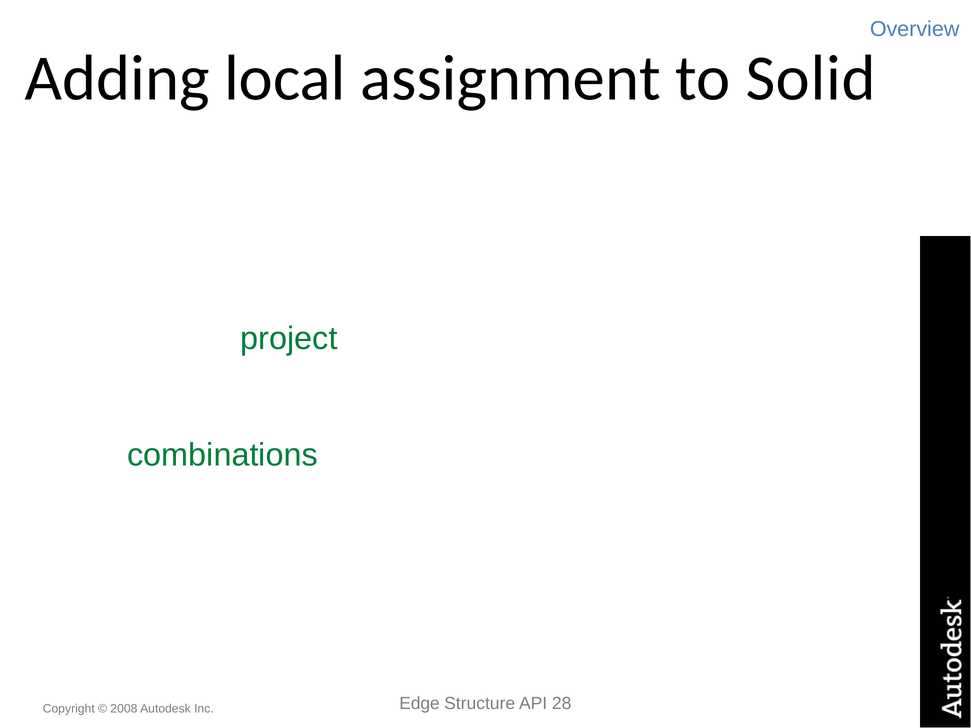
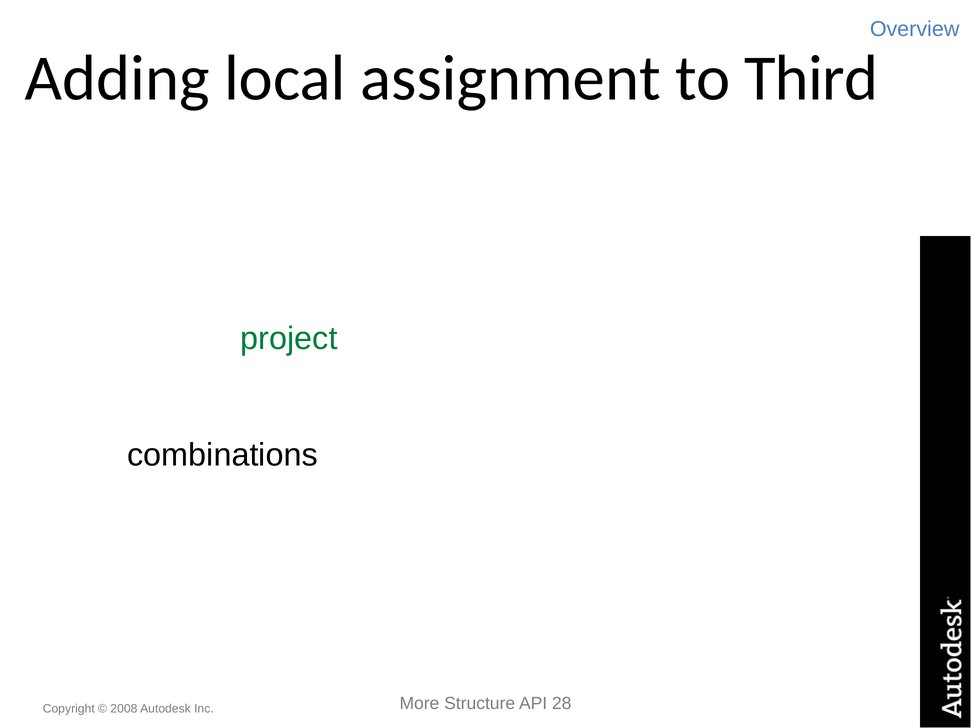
Solid: Solid -> Third
combinations colour: green -> black
Edge: Edge -> More
